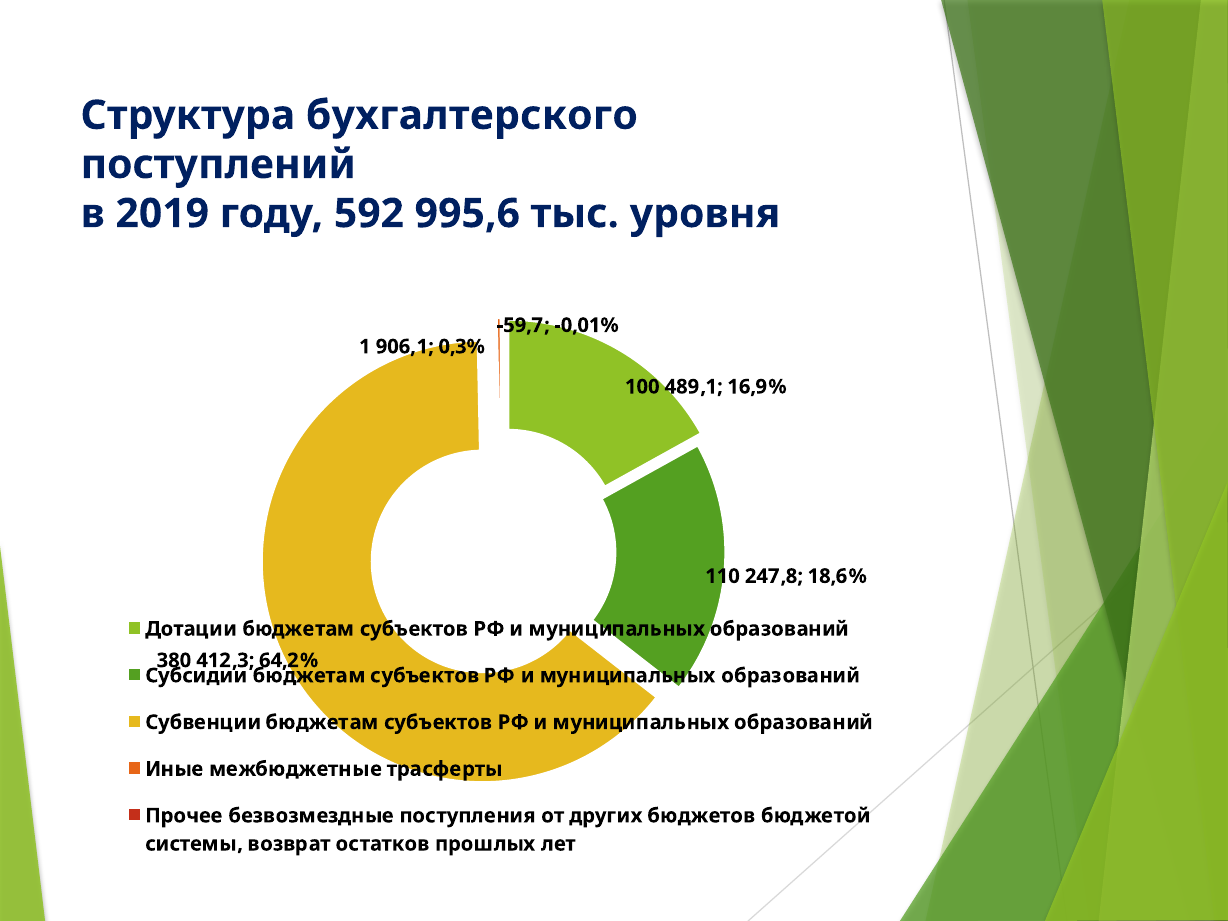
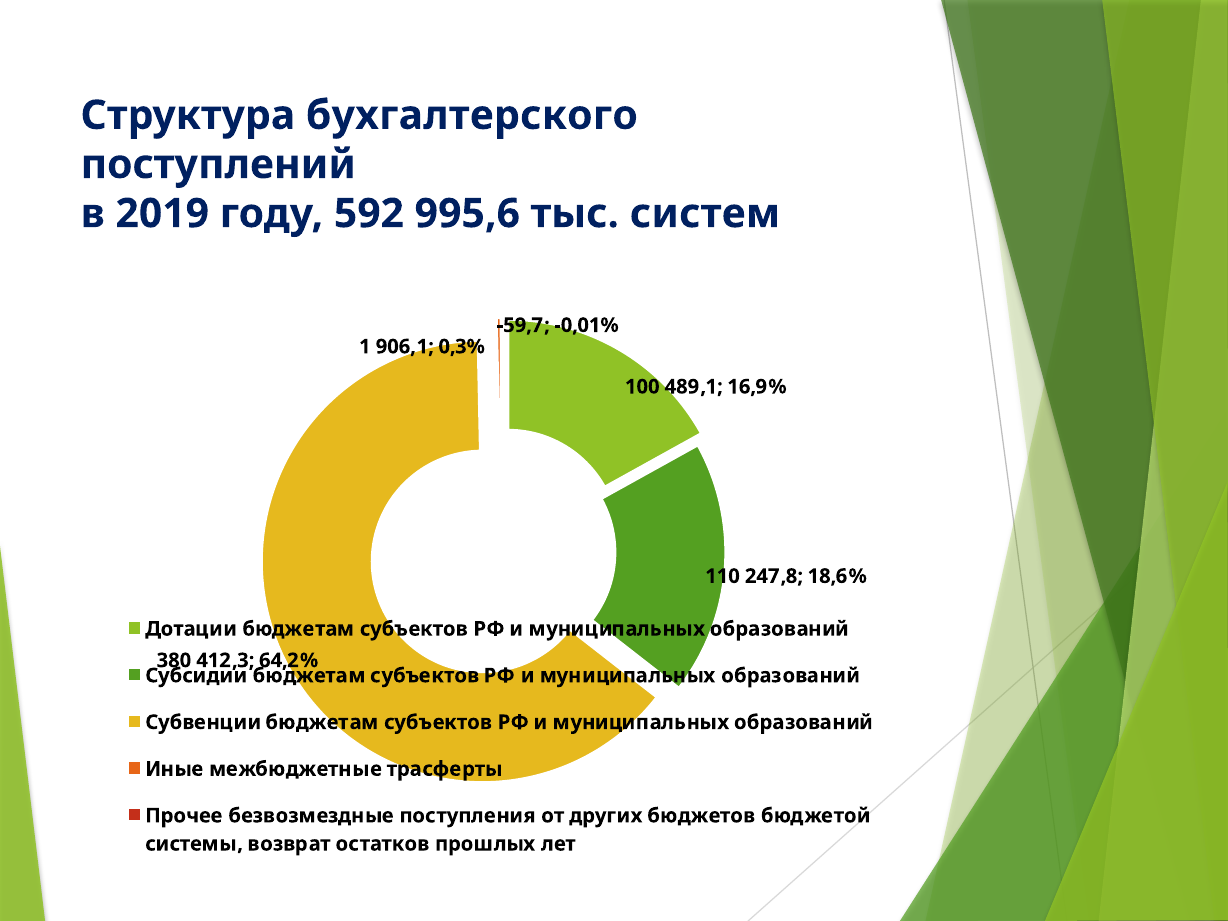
уровня: уровня -> систем
